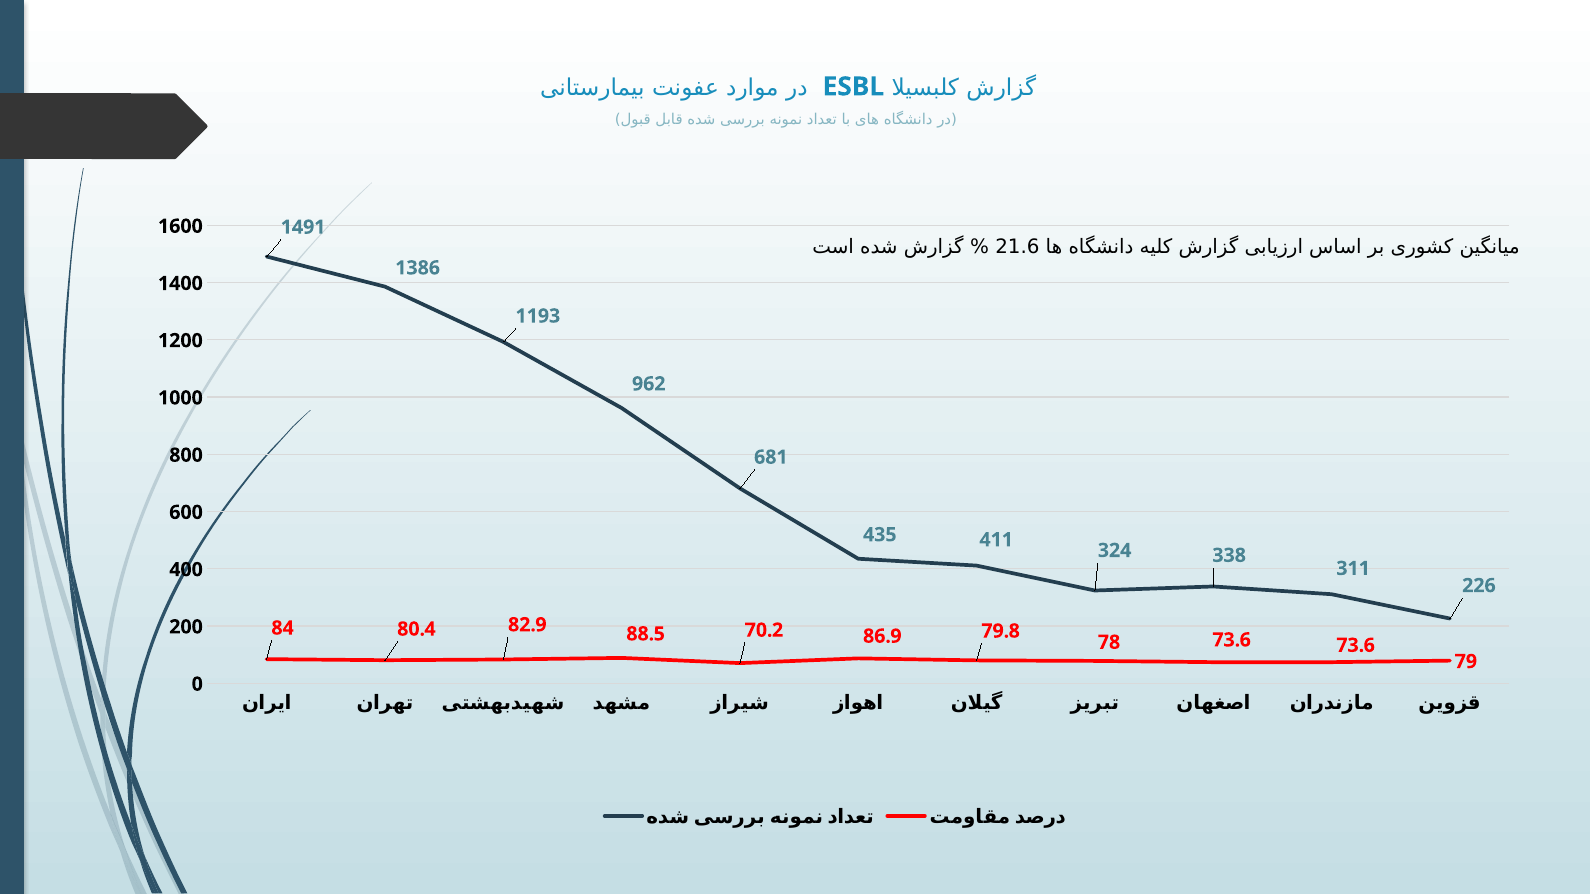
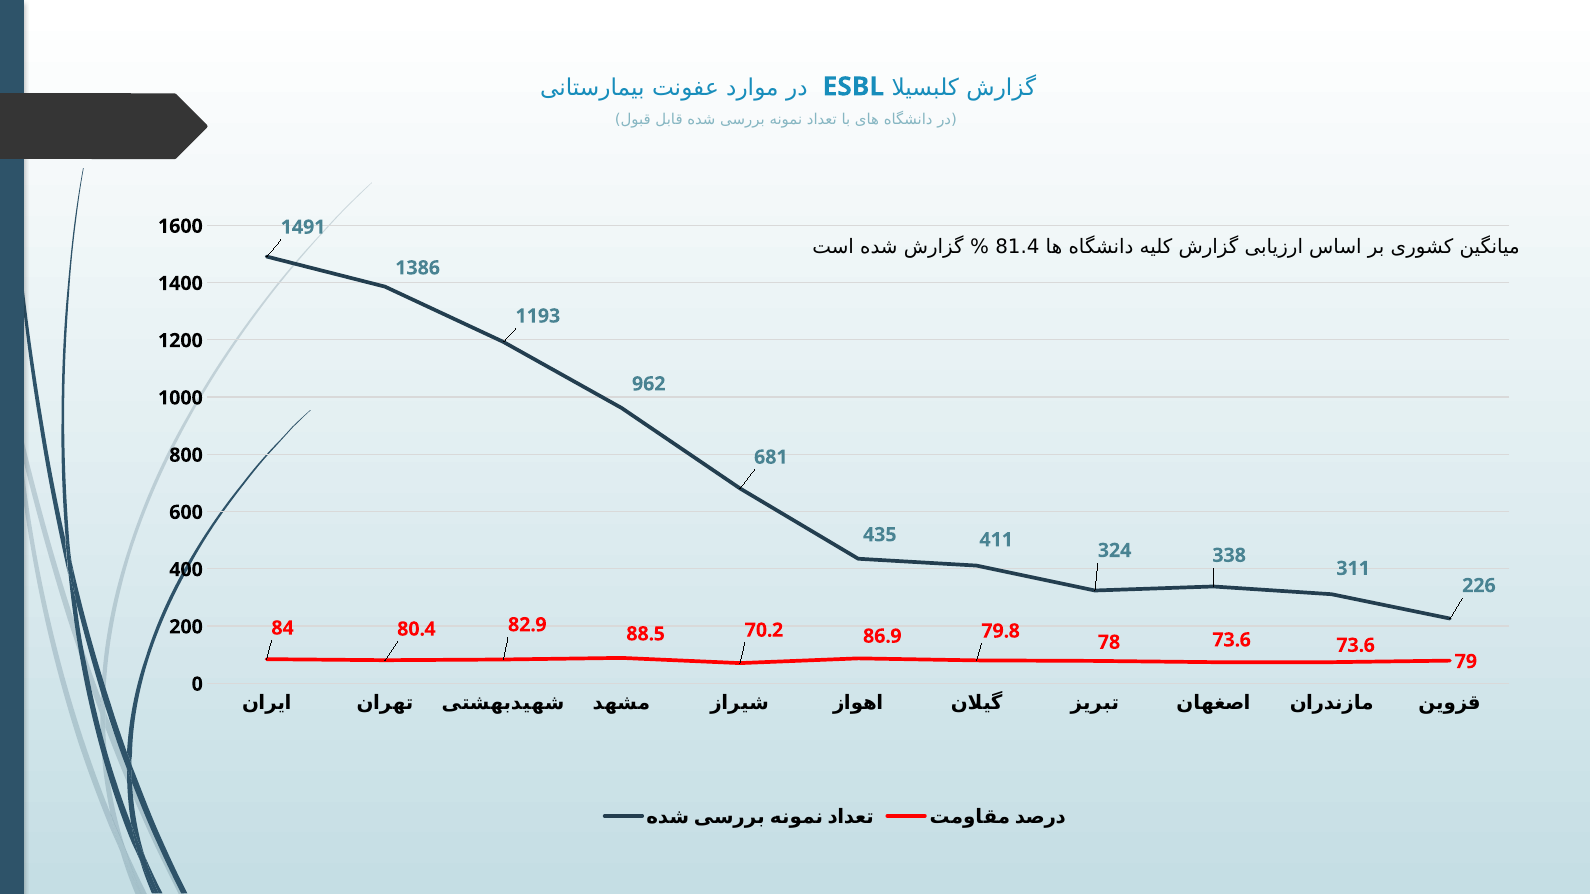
21.6: 21.6 -> 81.4
